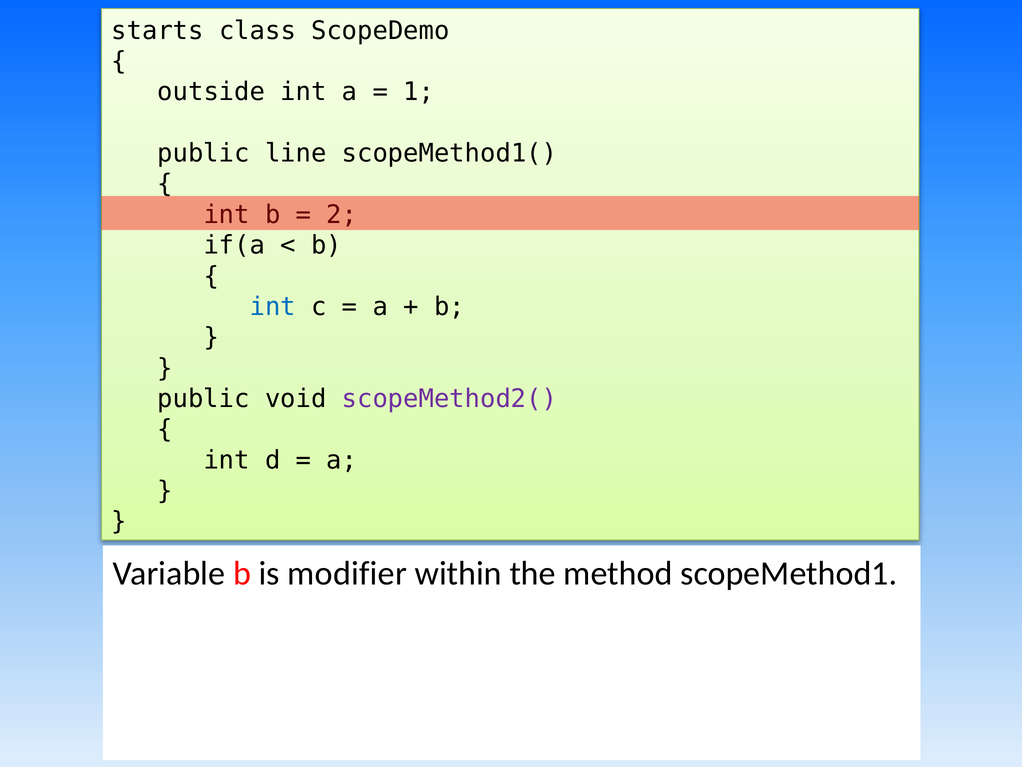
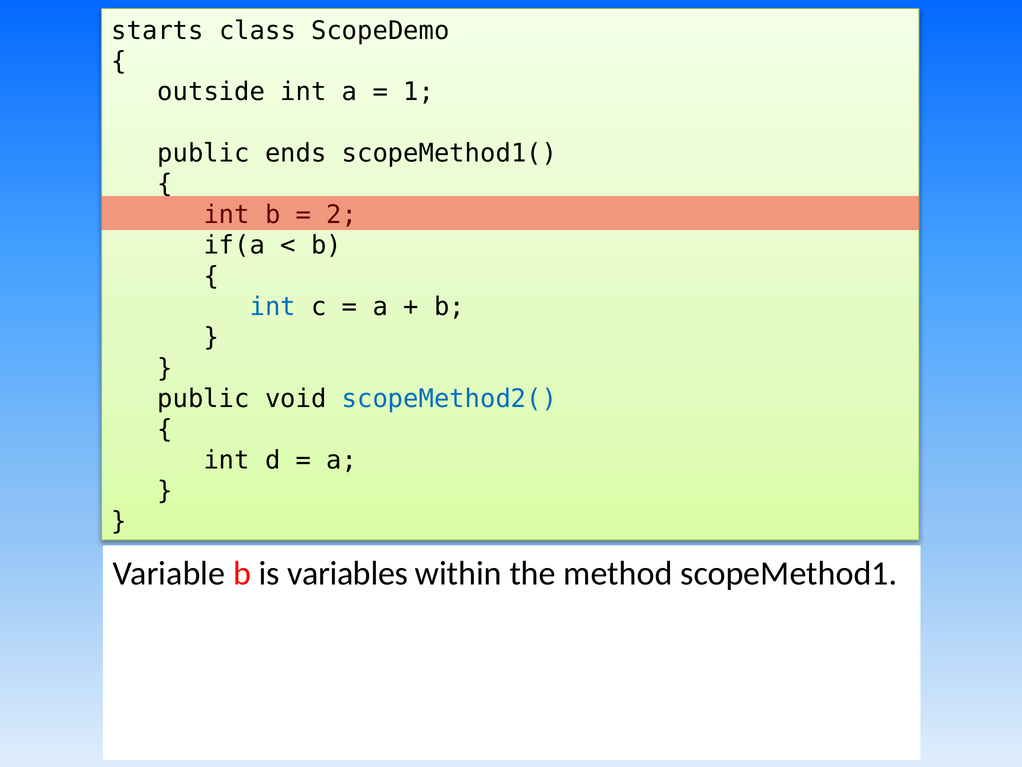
line: line -> ends
scopeMethod2( colour: purple -> blue
modifier: modifier -> variables
